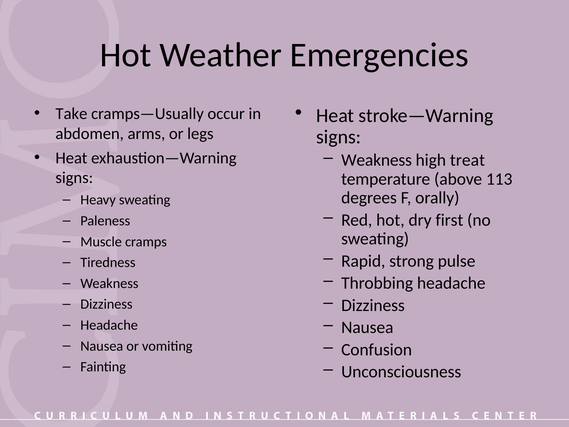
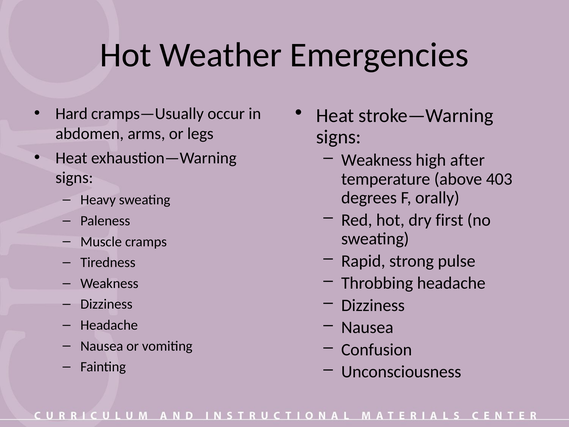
Take: Take -> Hard
treat: treat -> after
113: 113 -> 403
